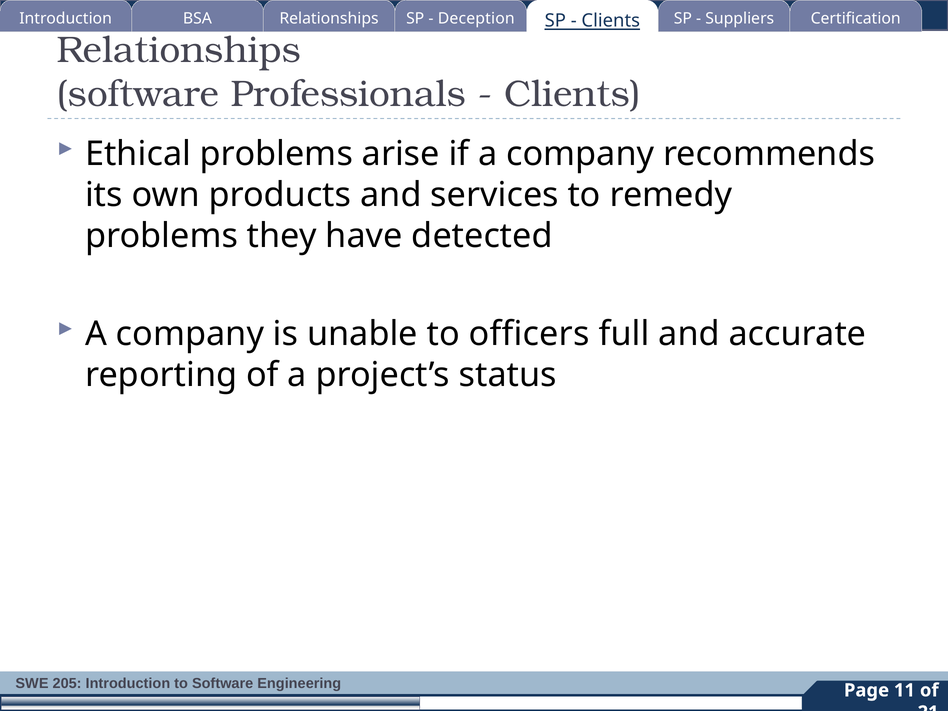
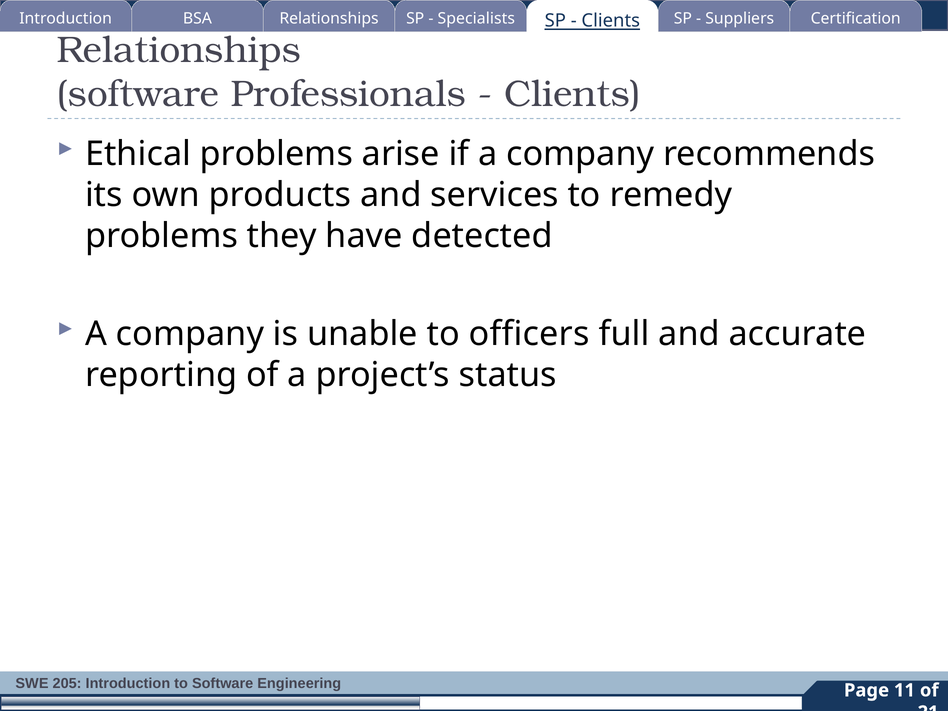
Deception: Deception -> Specialists
